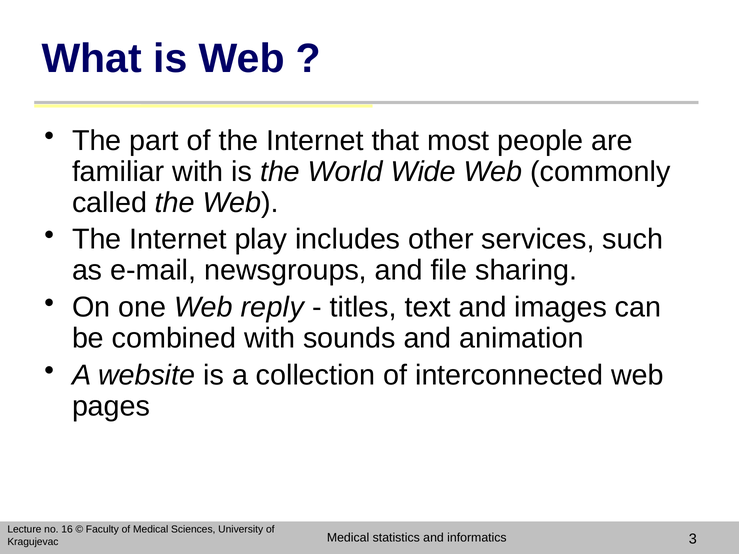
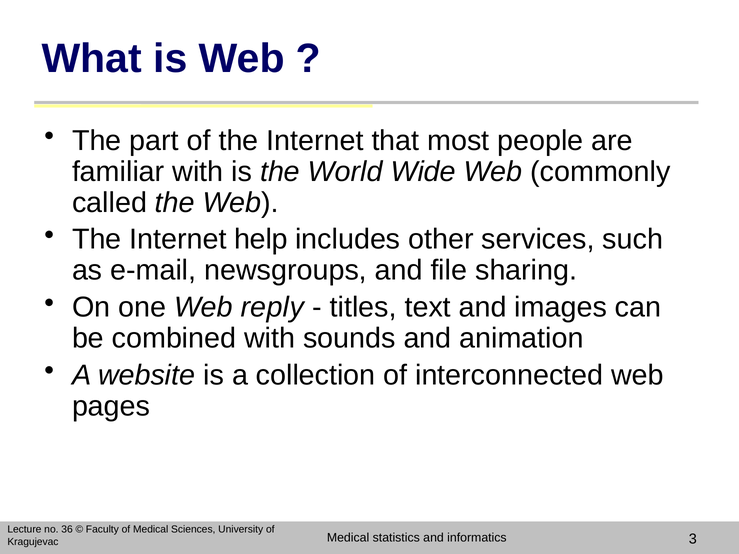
play: play -> help
16: 16 -> 36
